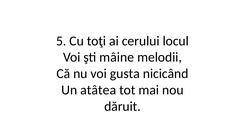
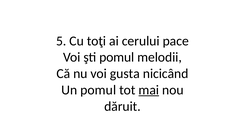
locul: locul -> pace
şti mâine: mâine -> pomul
Un atâtea: atâtea -> pomul
mai underline: none -> present
